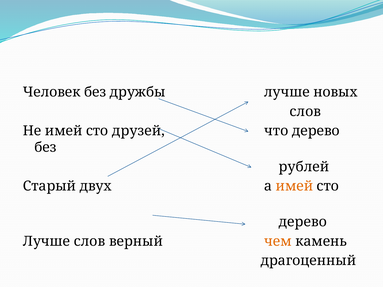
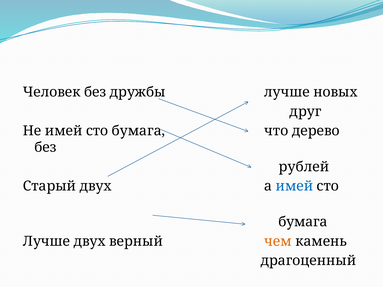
слов at (305, 112): слов -> друг
Не имей сто друзей: друзей -> бумага
имей at (294, 186) colour: orange -> blue
дерево at (303, 222): дерево -> бумага
Лучше слов: слов -> двух
